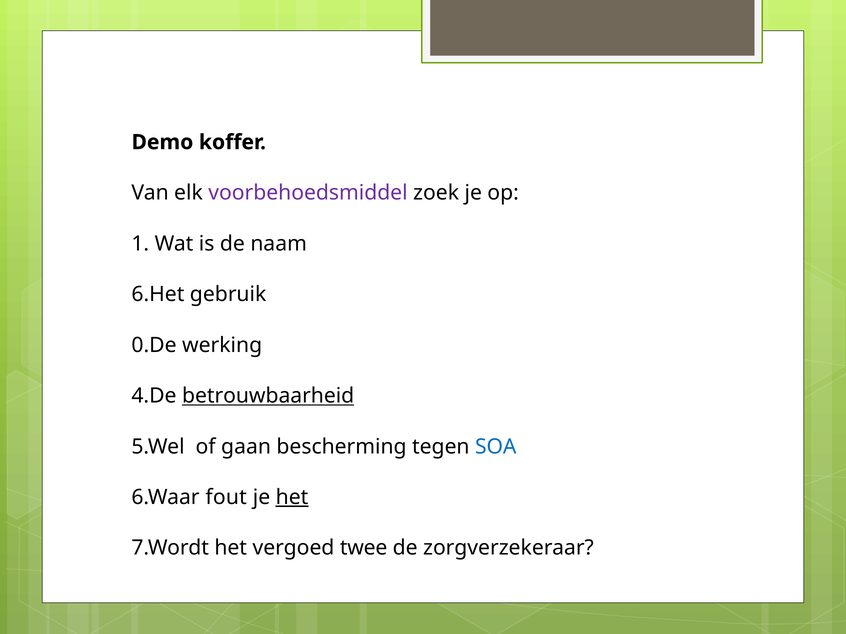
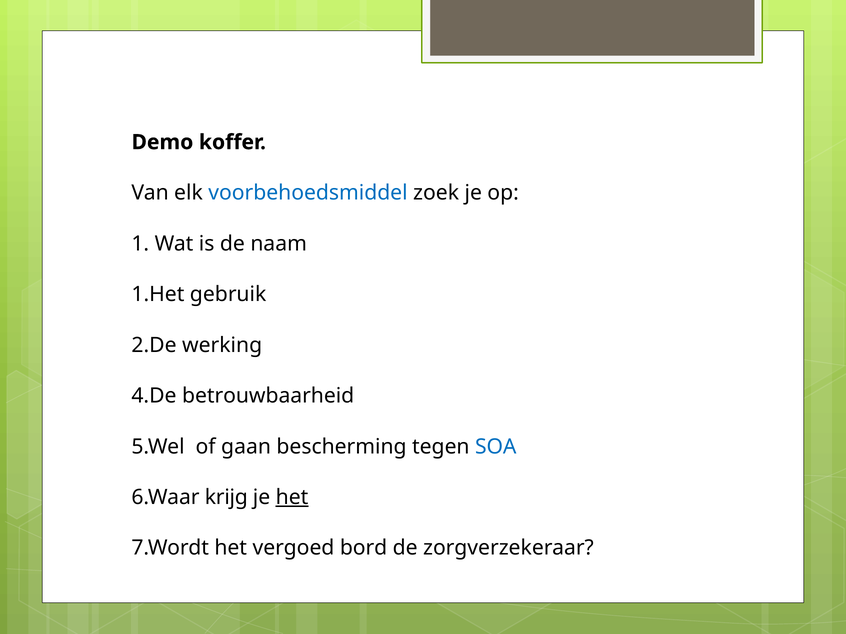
voorbehoedsmiddel colour: purple -> blue
6.Het: 6.Het -> 1.Het
0.De: 0.De -> 2.De
betrouwbaarheid underline: present -> none
fout: fout -> krijg
twee: twee -> bord
